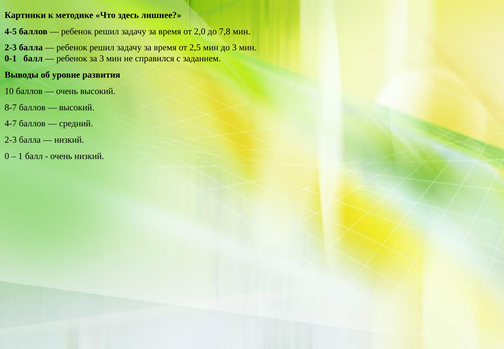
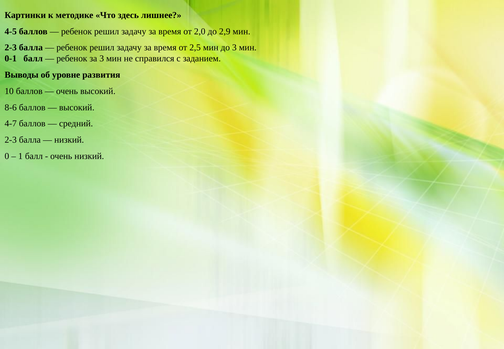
7,8: 7,8 -> 2,9
8-7: 8-7 -> 8-6
